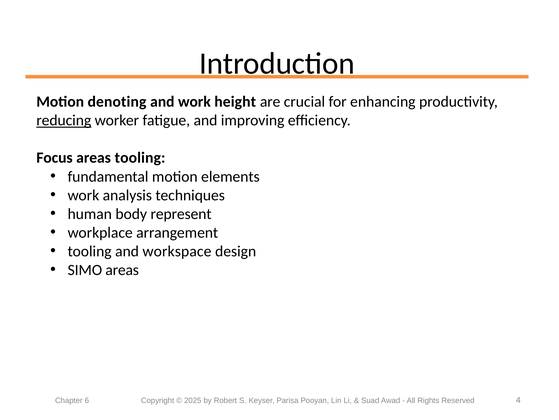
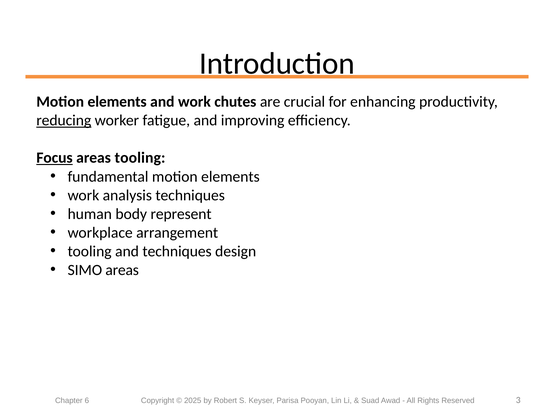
denoting at (117, 102): denoting -> elements
height: height -> chutes
Focus underline: none -> present
and workspace: workspace -> techniques
4: 4 -> 3
